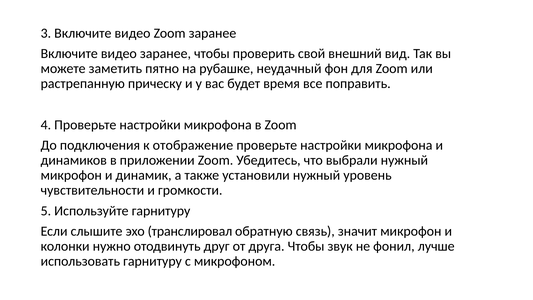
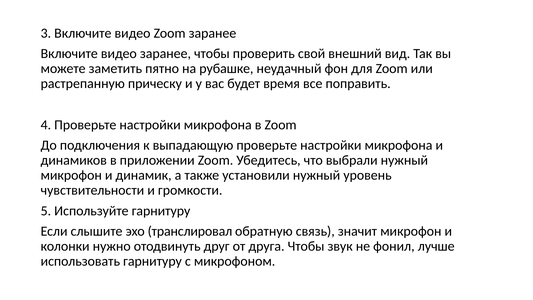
отображение: отображение -> выпадающую
